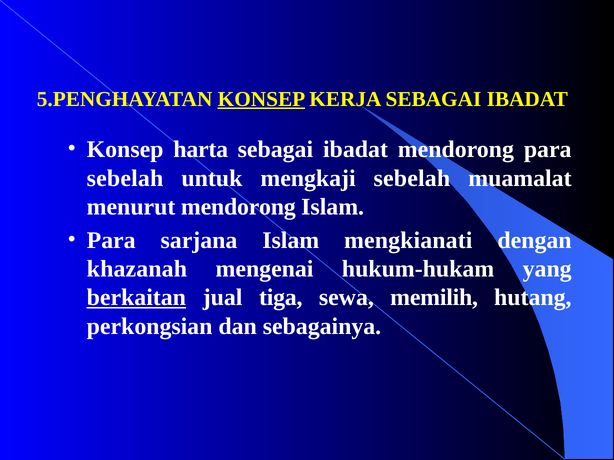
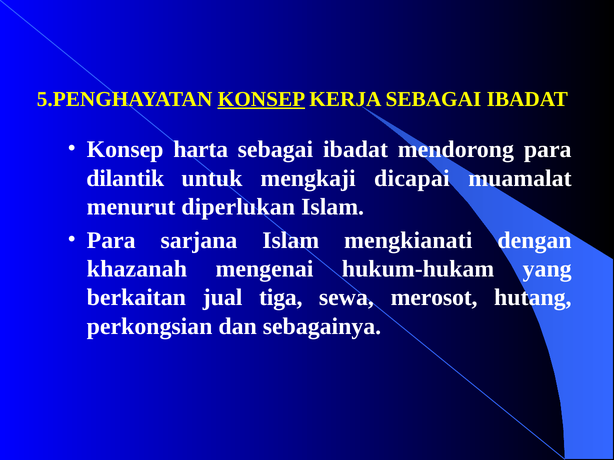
sebelah at (125, 178): sebelah -> dilantik
mengkaji sebelah: sebelah -> dicapai
menurut mendorong: mendorong -> diperlukan
berkaitan underline: present -> none
memilih: memilih -> merosot
